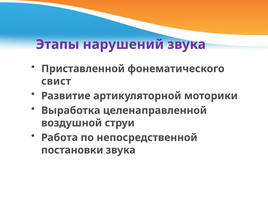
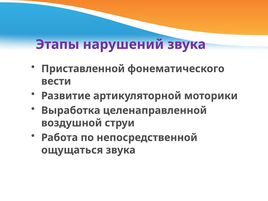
свист: свист -> вести
постановки: постановки -> ощущаться
